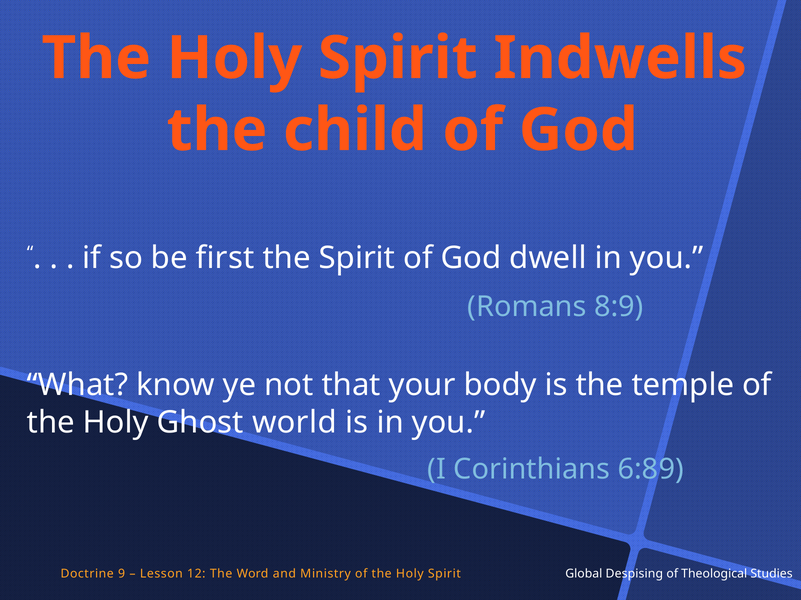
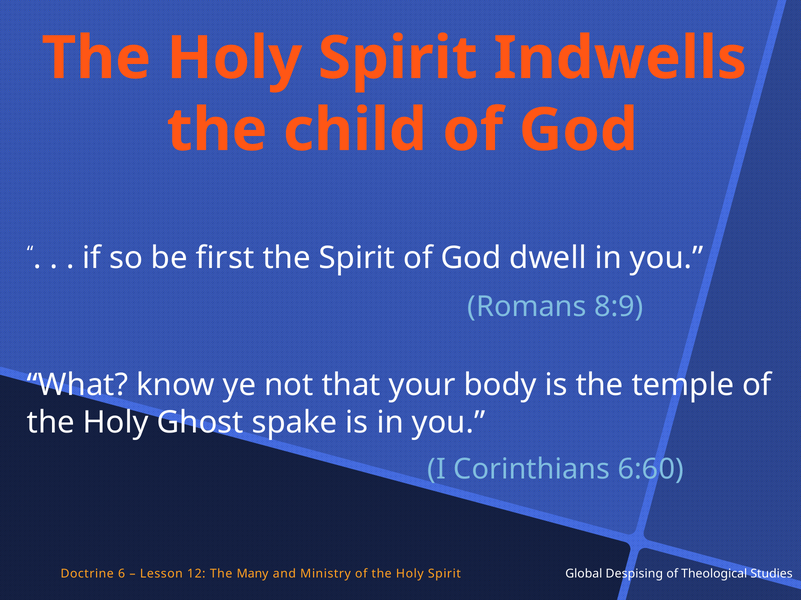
world: world -> spake
6:89: 6:89 -> 6:60
9: 9 -> 6
Word: Word -> Many
